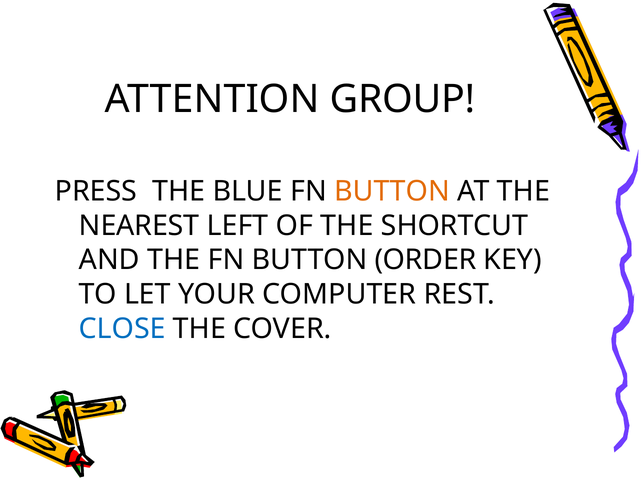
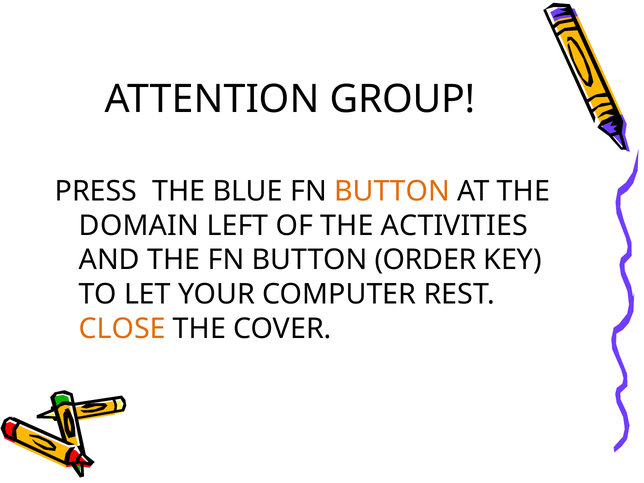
NEAREST: NEAREST -> DOMAIN
SHORTCUT: SHORTCUT -> ACTIVITIES
CLOSE colour: blue -> orange
